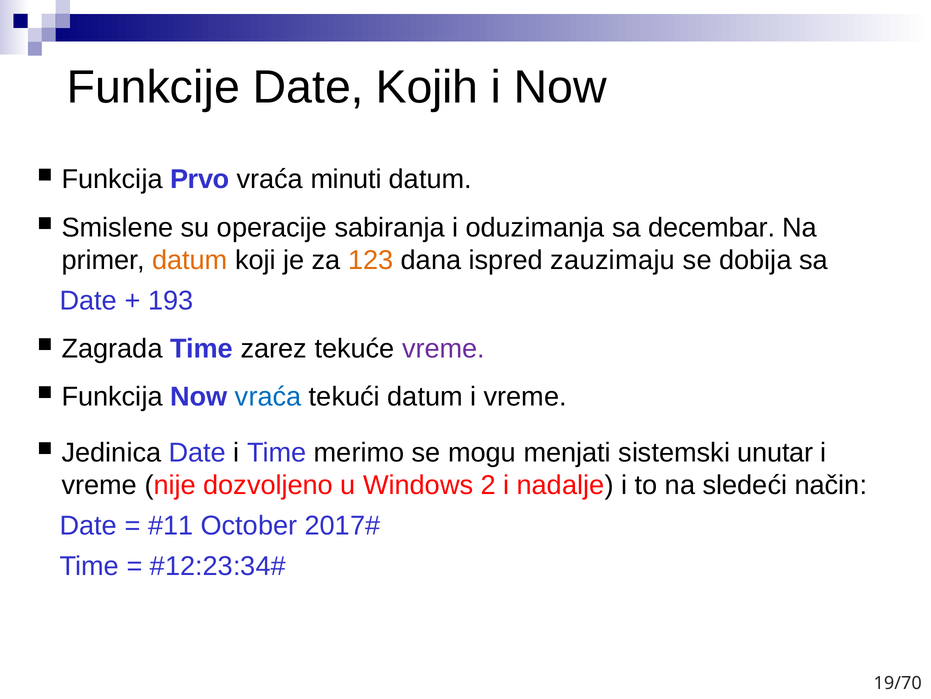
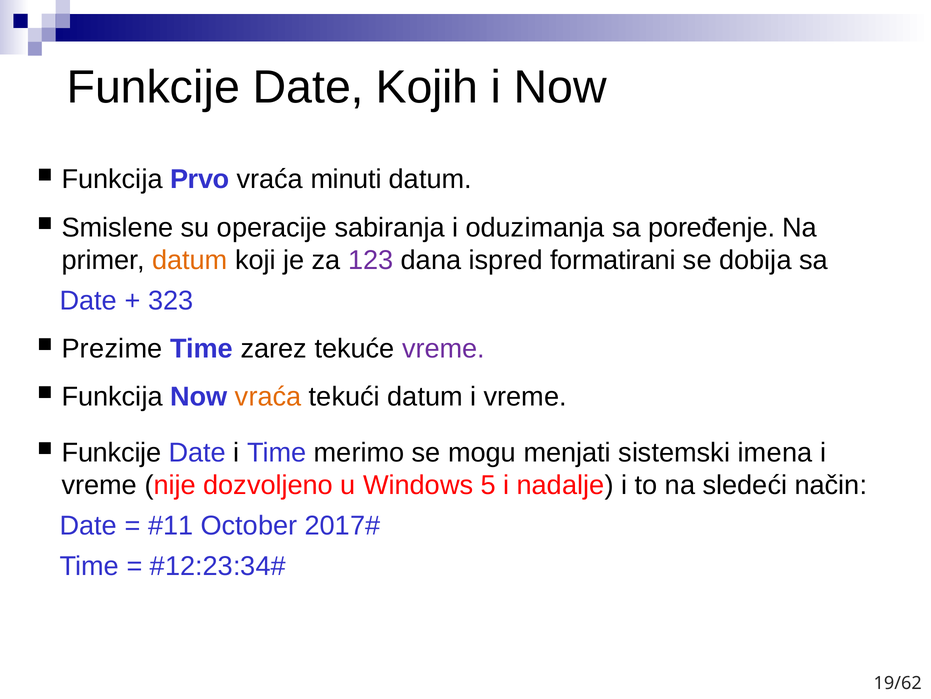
decembar: decembar -> poređenje
123 colour: orange -> purple
zauzimaju: zauzimaju -> formatirani
193: 193 -> 323
Zagrada: Zagrada -> Prezime
vraća at (268, 397) colour: blue -> orange
Jedinica at (111, 452): Jedinica -> Funkcije
unutar: unutar -> imena
2: 2 -> 5
19/70: 19/70 -> 19/62
